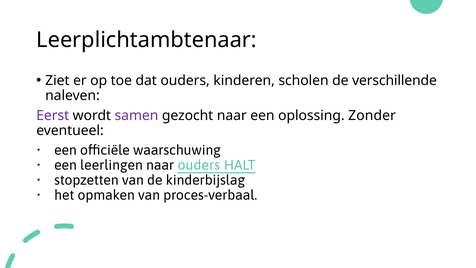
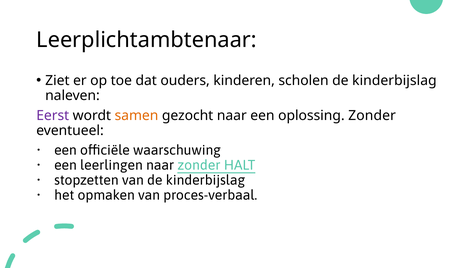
scholen de verschillende: verschillende -> kinderbijslag
samen colour: purple -> orange
naar ouders: ouders -> zonder
